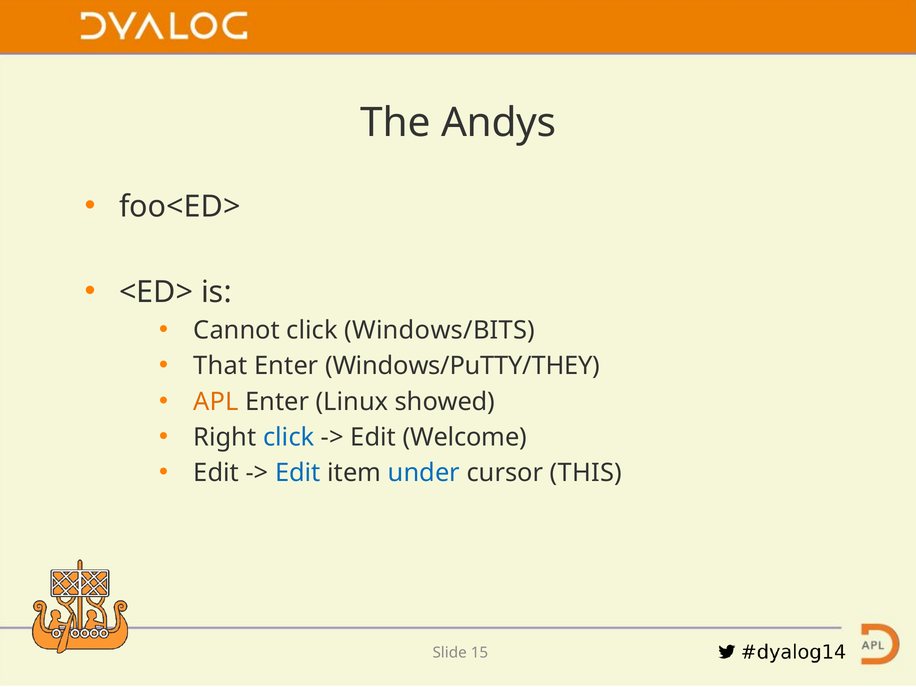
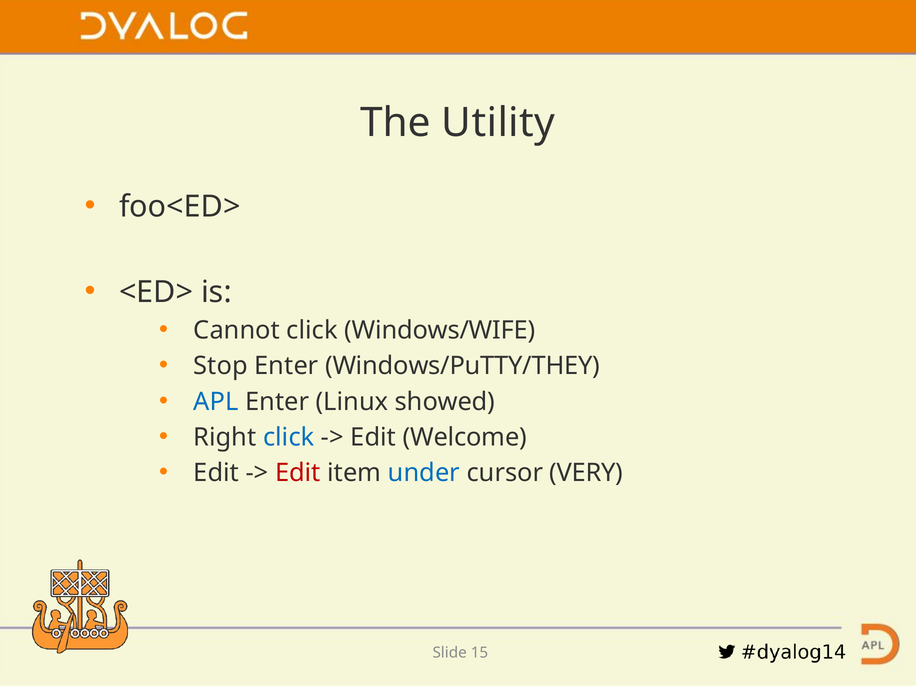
Andys: Andys -> Utility
Windows/BITS: Windows/BITS -> Windows/WIFE
That: That -> Stop
APL colour: orange -> blue
Edit at (298, 473) colour: blue -> red
THIS: THIS -> VERY
